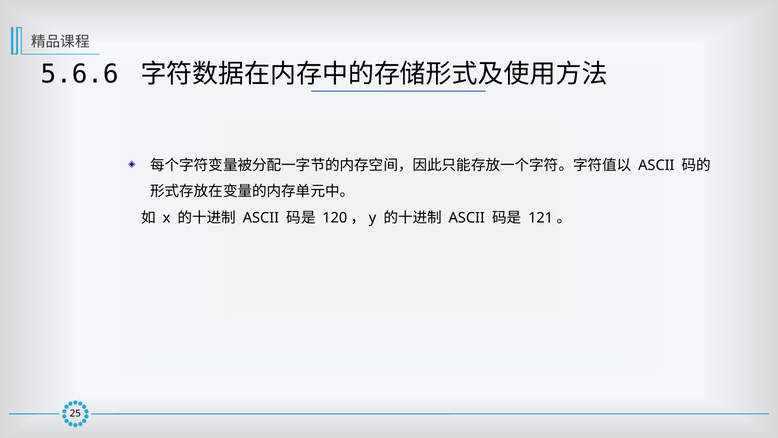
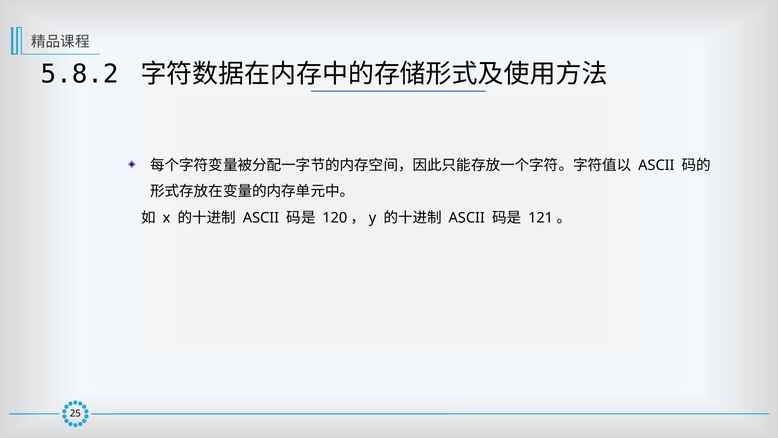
5.6.6: 5.6.6 -> 5.8.2
